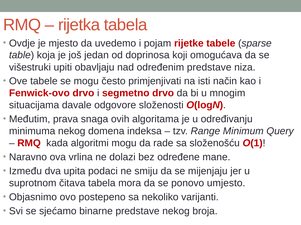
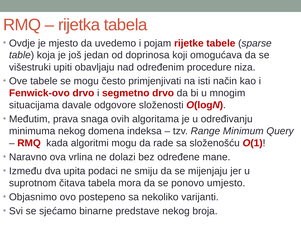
određenim predstave: predstave -> procedure
